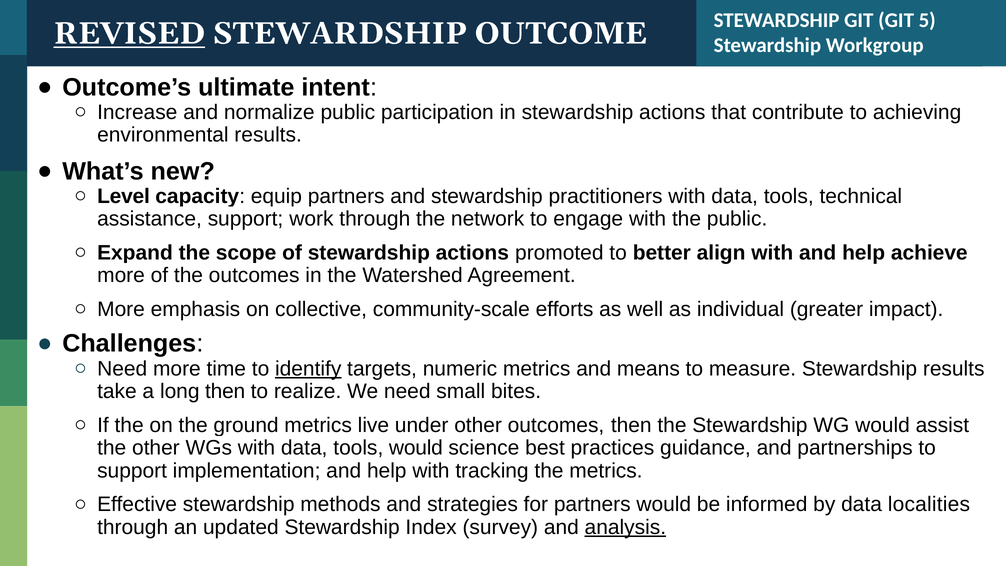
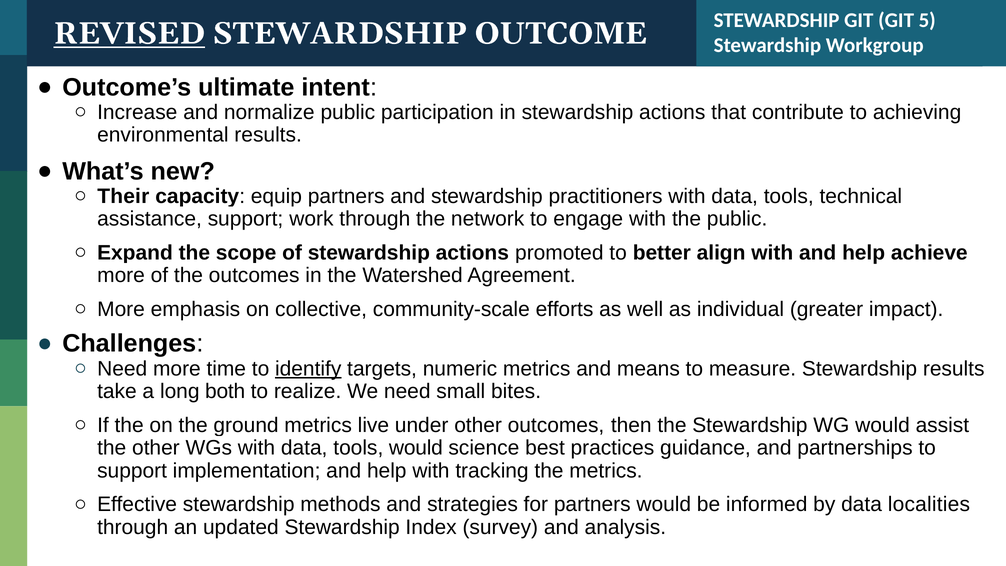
Level: Level -> Their
long then: then -> both
analysis underline: present -> none
